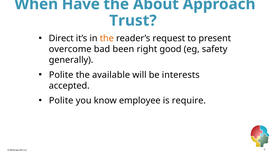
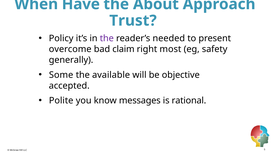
Direct: Direct -> Policy
the at (107, 38) colour: orange -> purple
request: request -> needed
been: been -> claim
good: good -> most
Polite at (61, 75): Polite -> Some
interests: interests -> objective
employee: employee -> messages
require: require -> rational
